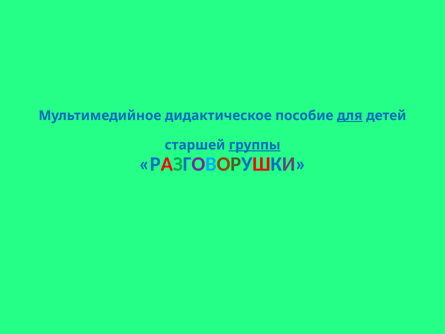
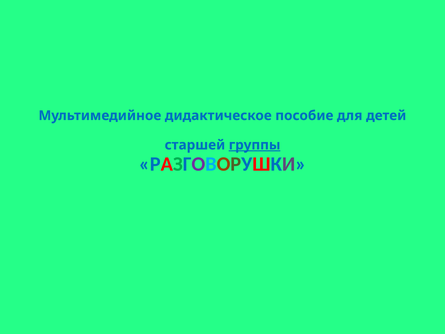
для underline: present -> none
